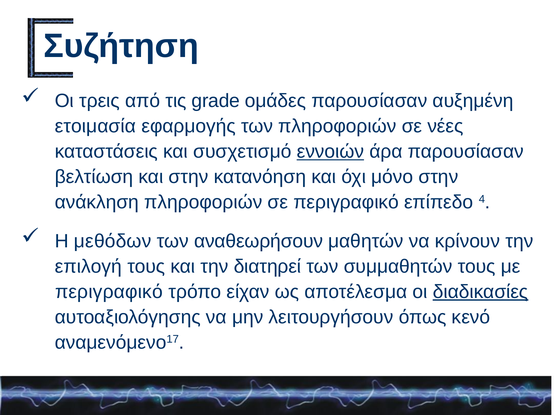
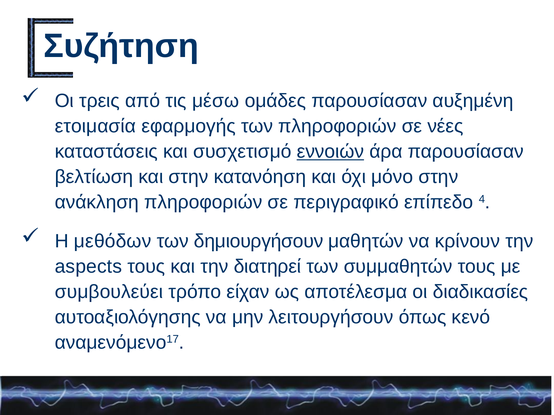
grade: grade -> μέσω
αναθεωρήσουν: αναθεωρήσουν -> δημιουργήσουν
επιλογή: επιλογή -> aspects
περιγραφικό at (109, 292): περιγραφικό -> συμβουλεύει
διαδικασίες underline: present -> none
